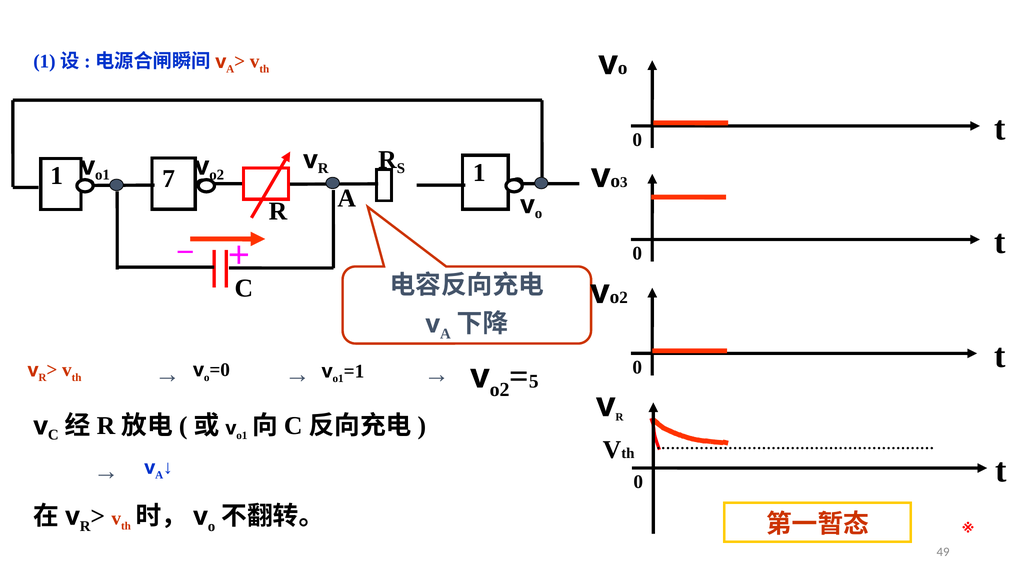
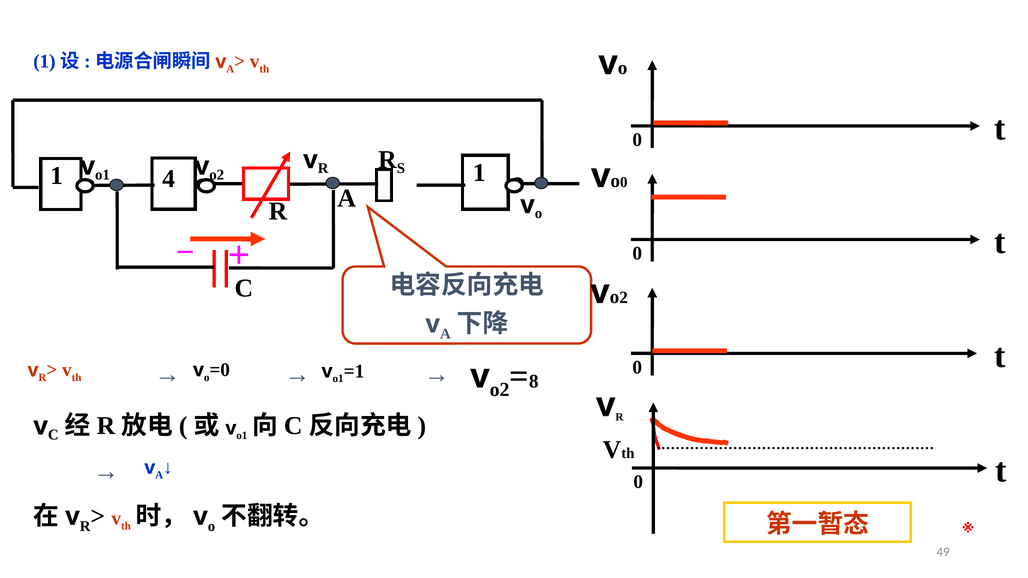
7: 7 -> 4
3 at (624, 182): 3 -> 0
5: 5 -> 8
